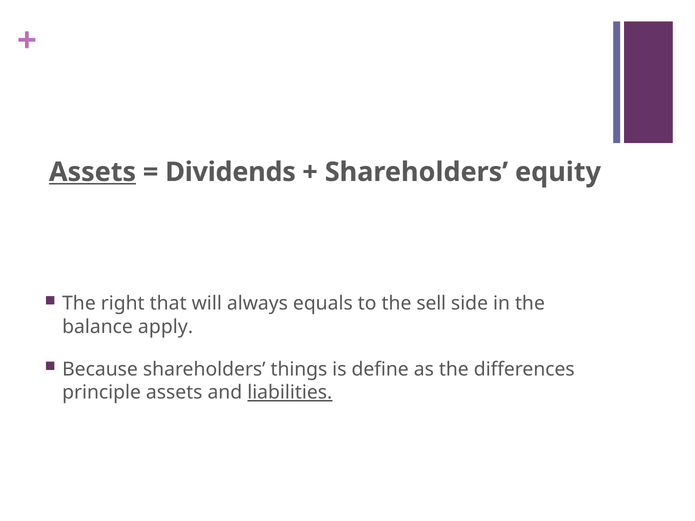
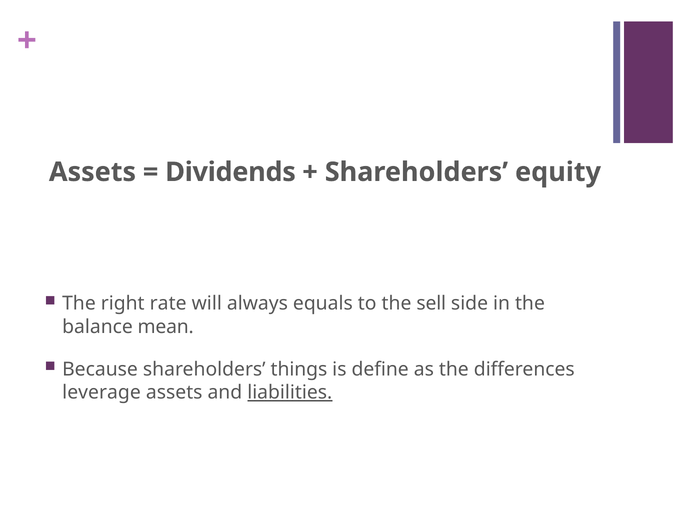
Assets at (92, 172) underline: present -> none
that: that -> rate
apply: apply -> mean
principle: principle -> leverage
